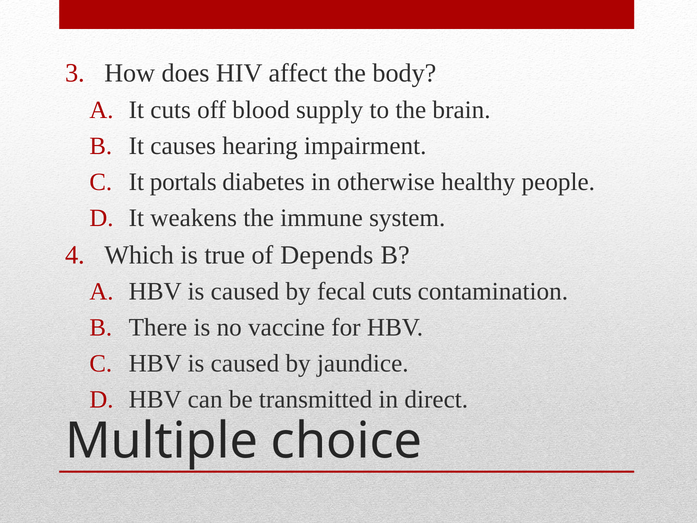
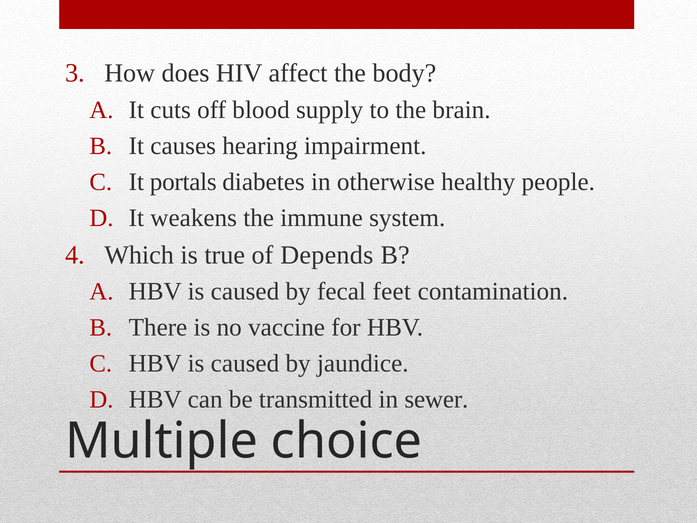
fecal cuts: cuts -> feet
direct: direct -> sewer
